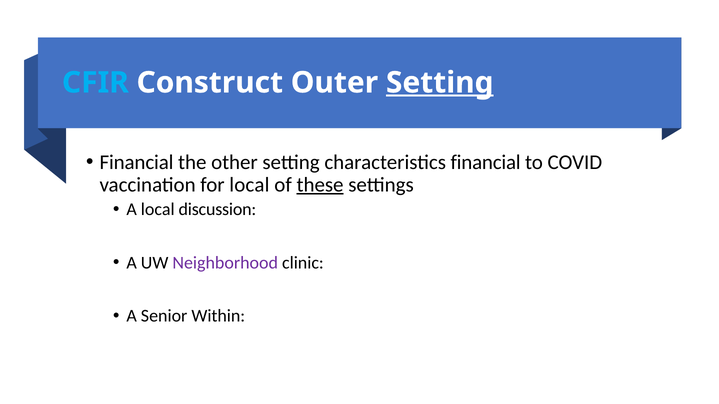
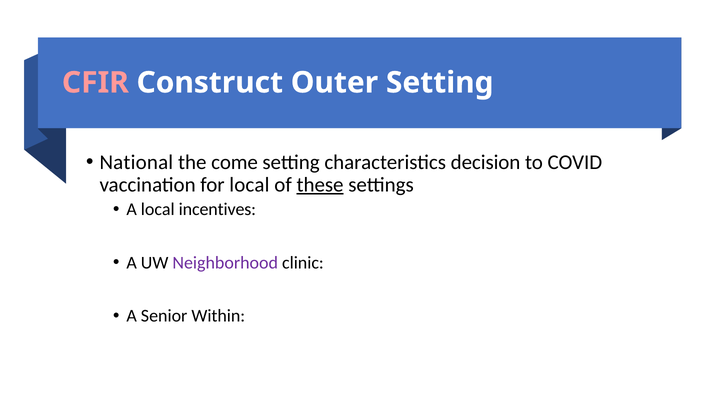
CFIR colour: light blue -> pink
Setting at (440, 83) underline: present -> none
Financial at (137, 162): Financial -> National
other: other -> come
characteristics financial: financial -> decision
discussion: discussion -> incentives
